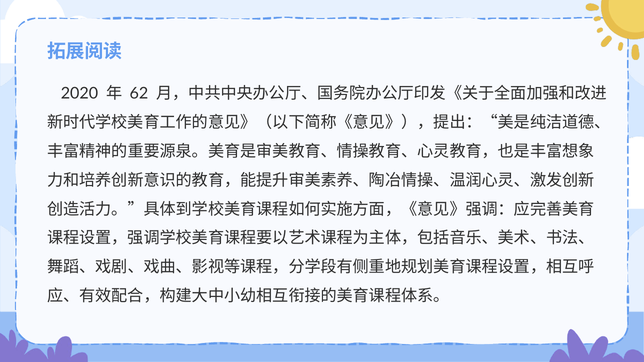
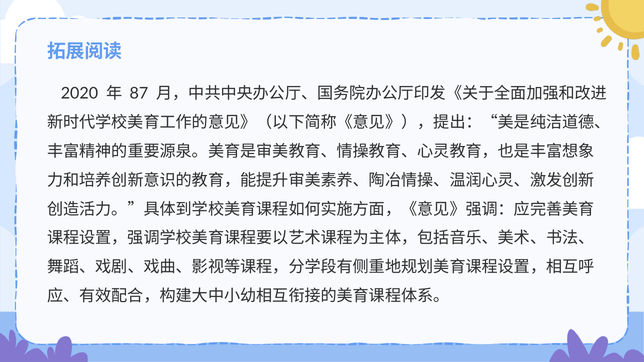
62: 62 -> 87
